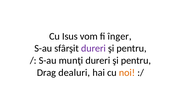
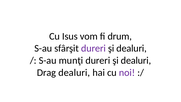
înger: înger -> drum
pentru at (132, 48): pentru -> dealuri
pentru at (136, 60): pentru -> dealuri
noi colour: orange -> purple
